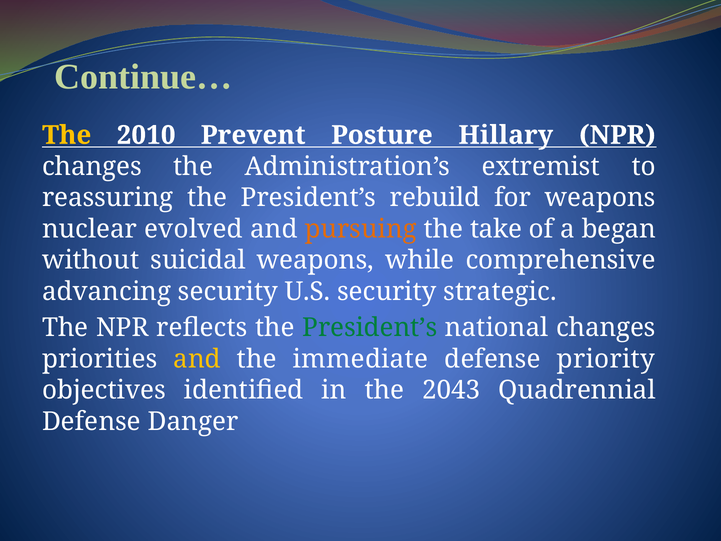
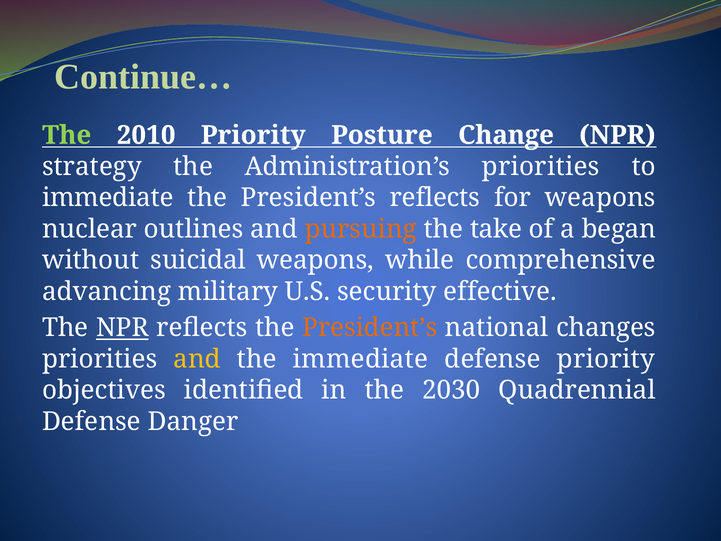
The at (67, 135) colour: yellow -> light green
2010 Prevent: Prevent -> Priority
Hillary: Hillary -> Change
changes at (92, 166): changes -> strategy
Administration’s extremist: extremist -> priorities
reassuring at (108, 198): reassuring -> immediate
President’s rebuild: rebuild -> reflects
evolved: evolved -> outlines
advancing security: security -> military
strategic: strategic -> effective
NPR at (122, 328) underline: none -> present
President’s at (370, 328) colour: green -> orange
2043: 2043 -> 2030
